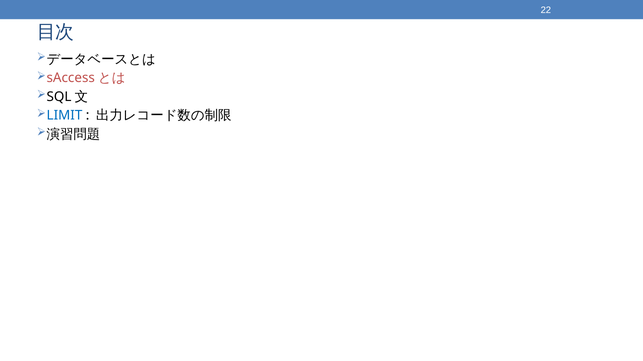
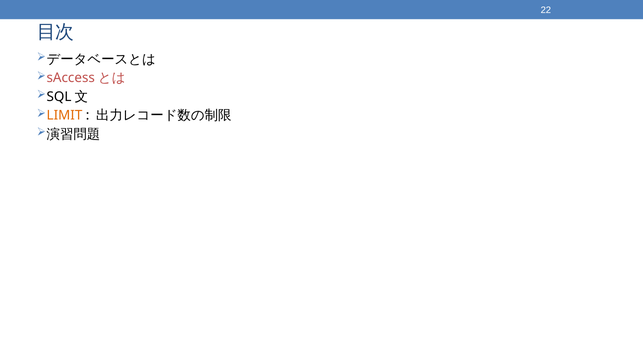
LIMIT colour: blue -> orange
